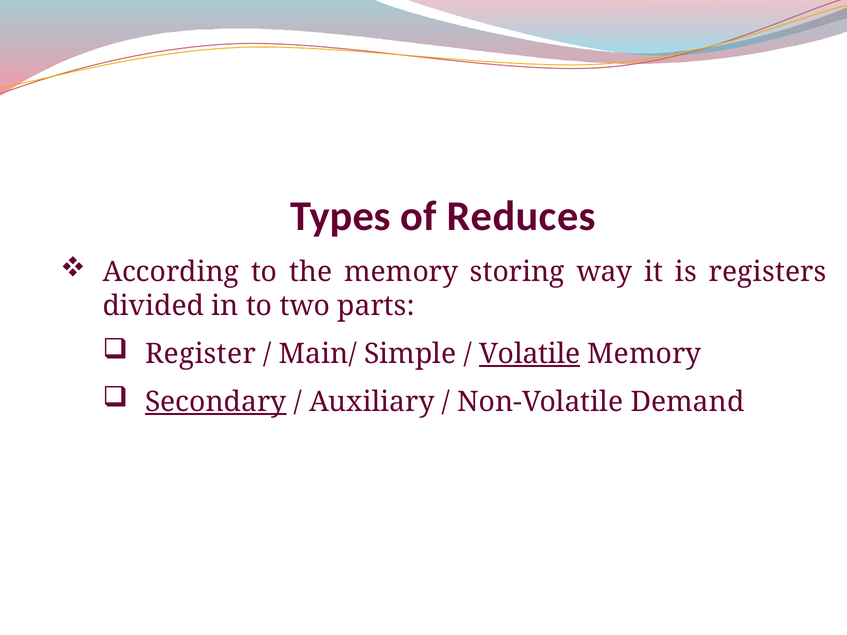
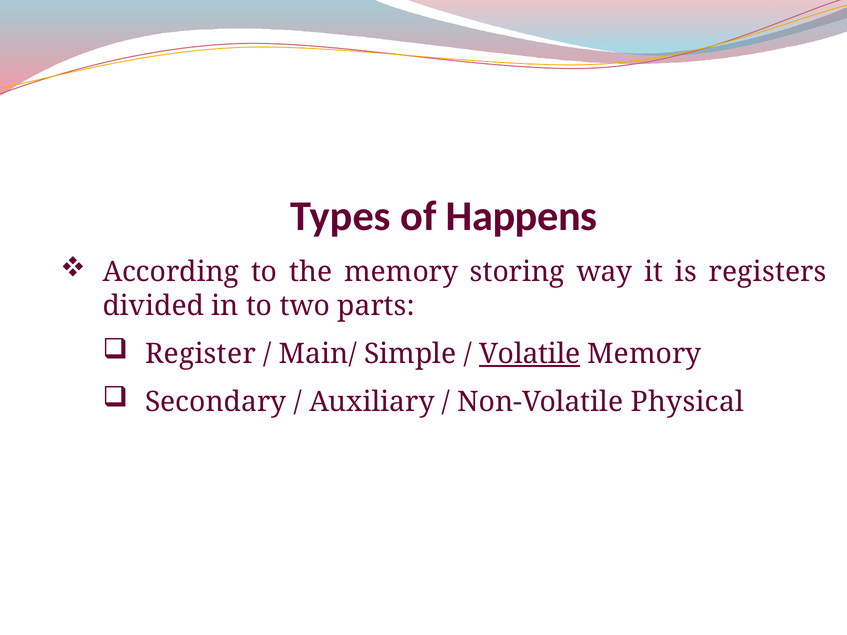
Reduces: Reduces -> Happens
Secondary underline: present -> none
Demand: Demand -> Physical
